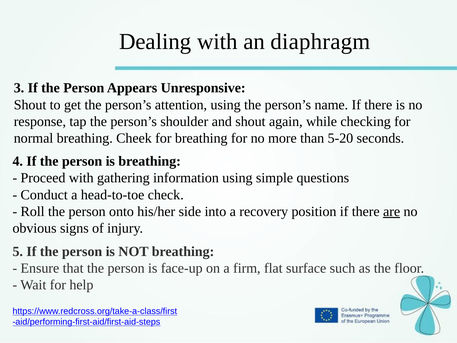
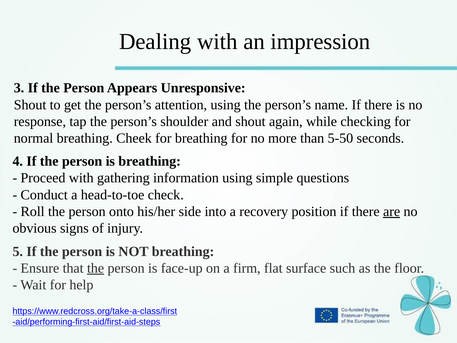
diaphragm: diaphragm -> impression
5-20: 5-20 -> 5-50
the at (96, 268) underline: none -> present
